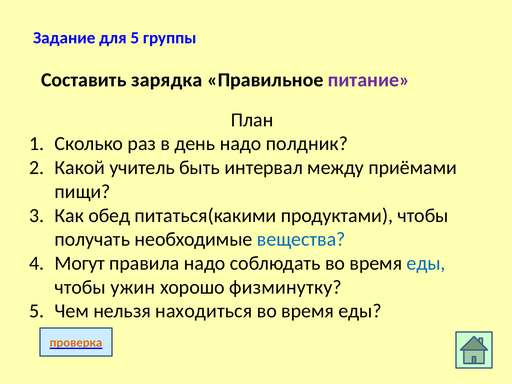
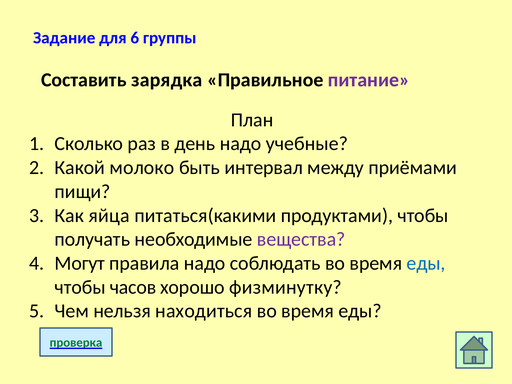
для 5: 5 -> 6
полдник: полдник -> учебные
учитель: учитель -> молоко
обед: обед -> яйца
вещества colour: blue -> purple
ужин: ужин -> часов
проверка colour: orange -> green
